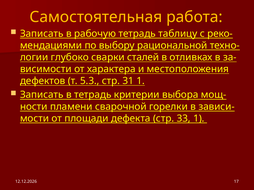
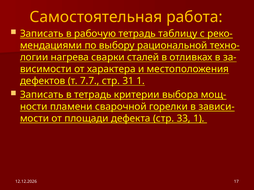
глубоко: глубоко -> нагрева
5.3: 5.3 -> 7.7
